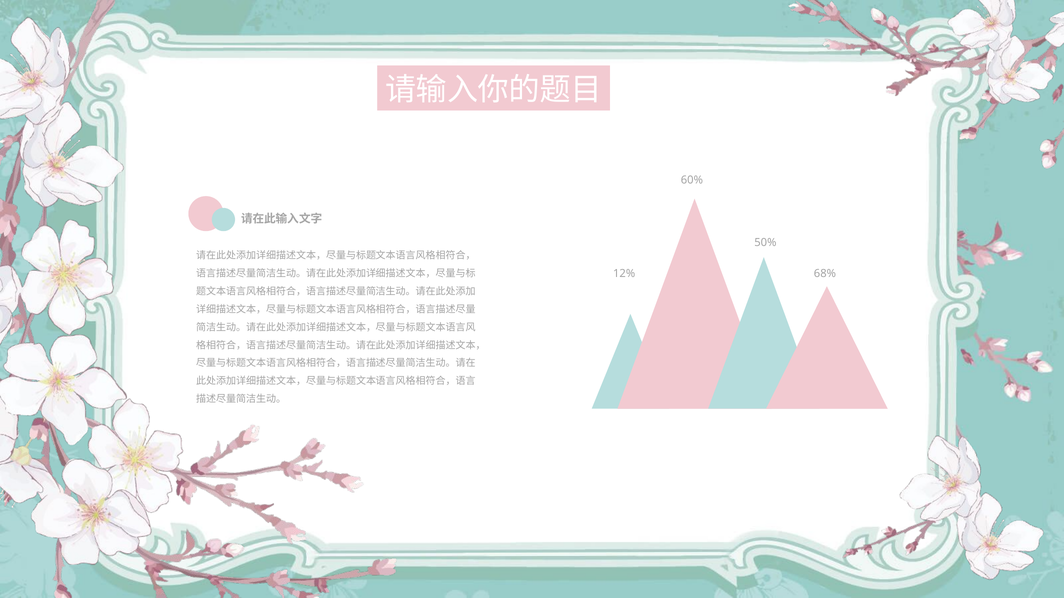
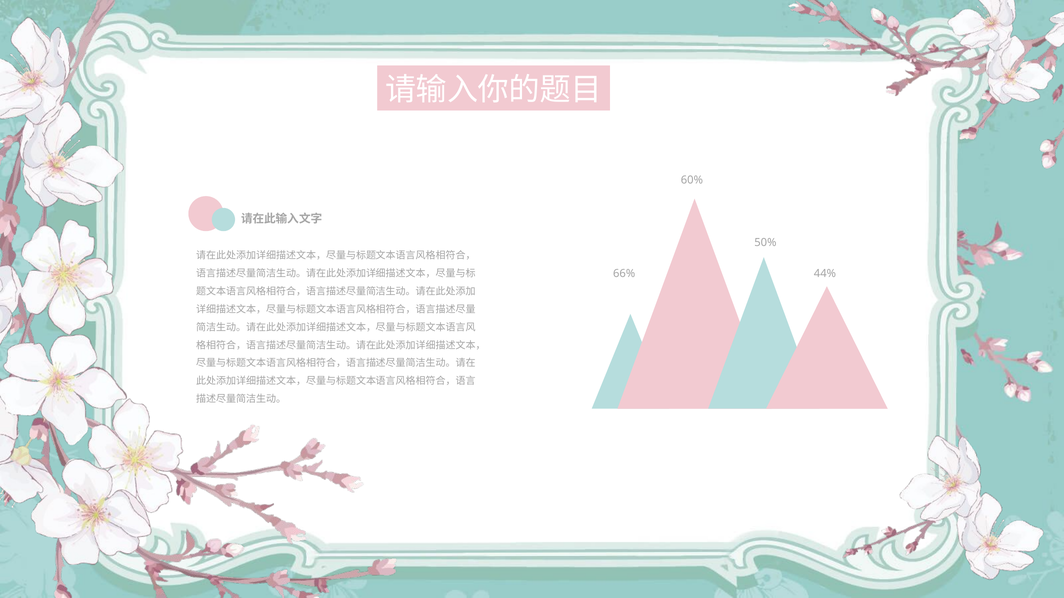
12%: 12% -> 66%
68%: 68% -> 44%
